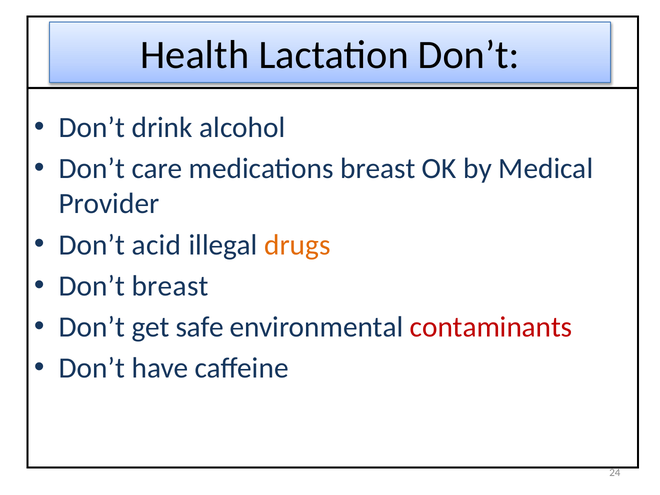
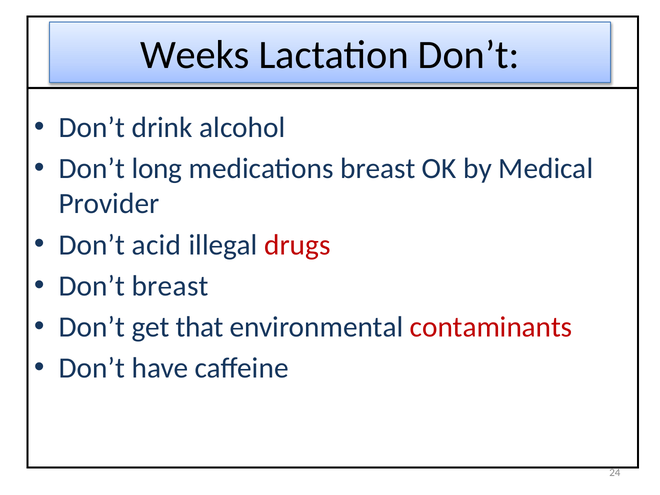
Health: Health -> Weeks
care: care -> long
drugs colour: orange -> red
safe: safe -> that
